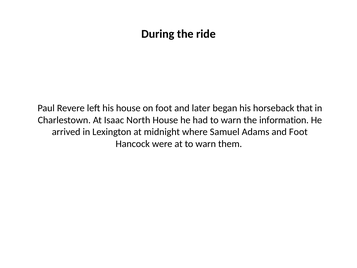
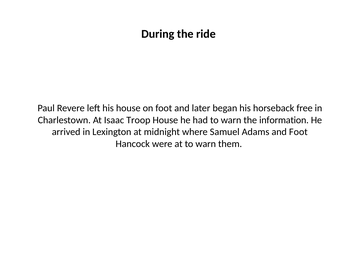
that: that -> free
North: North -> Troop
